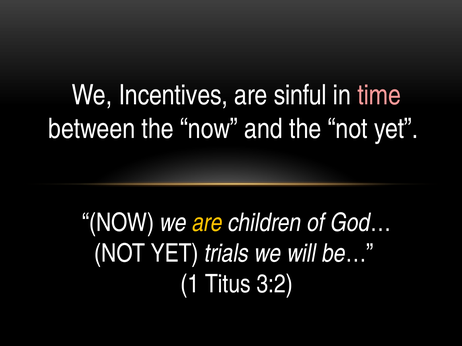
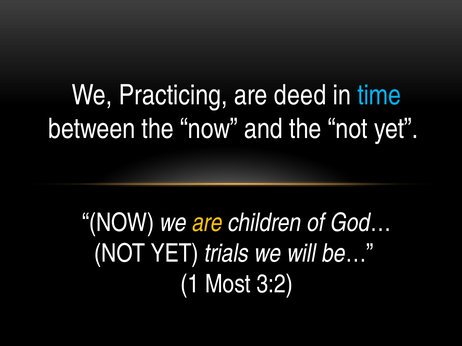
Incentives: Incentives -> Practicing
sinful: sinful -> deed
time colour: pink -> light blue
Titus: Titus -> Most
